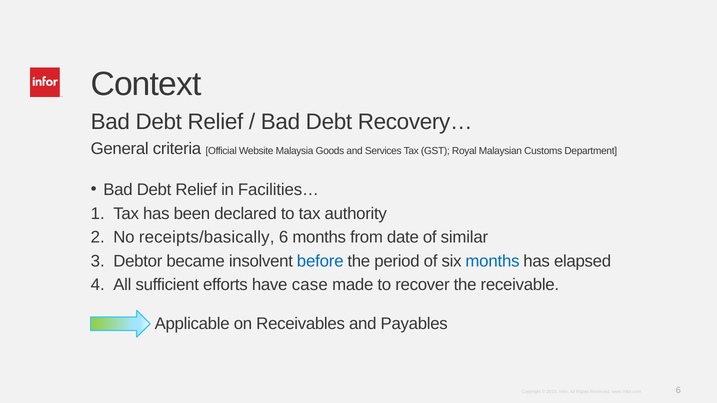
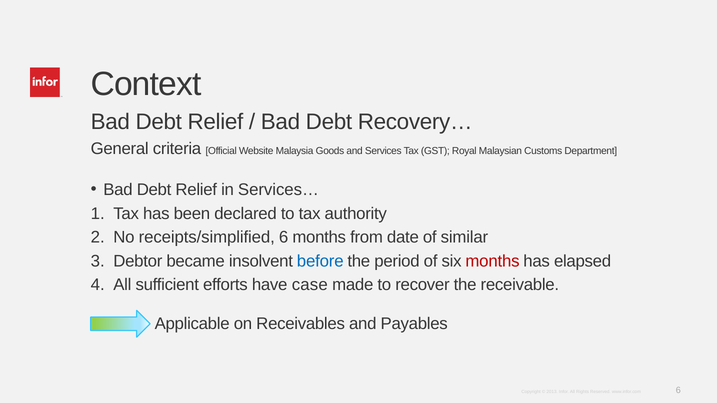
Facilities…: Facilities… -> Services…
receipts/basically: receipts/basically -> receipts/simplified
months at (493, 261) colour: blue -> red
